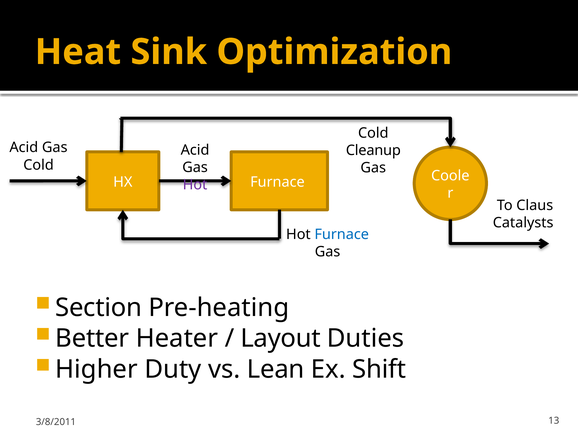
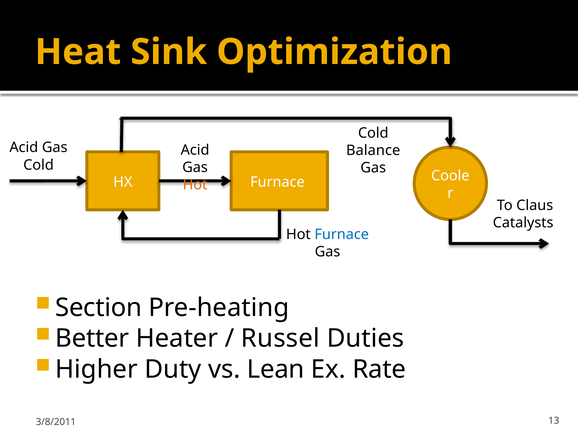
Cleanup: Cleanup -> Balance
Hot at (195, 185) colour: purple -> orange
Layout: Layout -> Russel
Shift: Shift -> Rate
